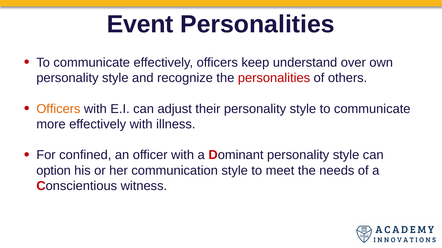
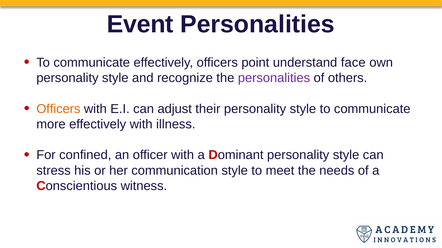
keep: keep -> point
over: over -> face
personalities at (274, 78) colour: red -> purple
option: option -> stress
